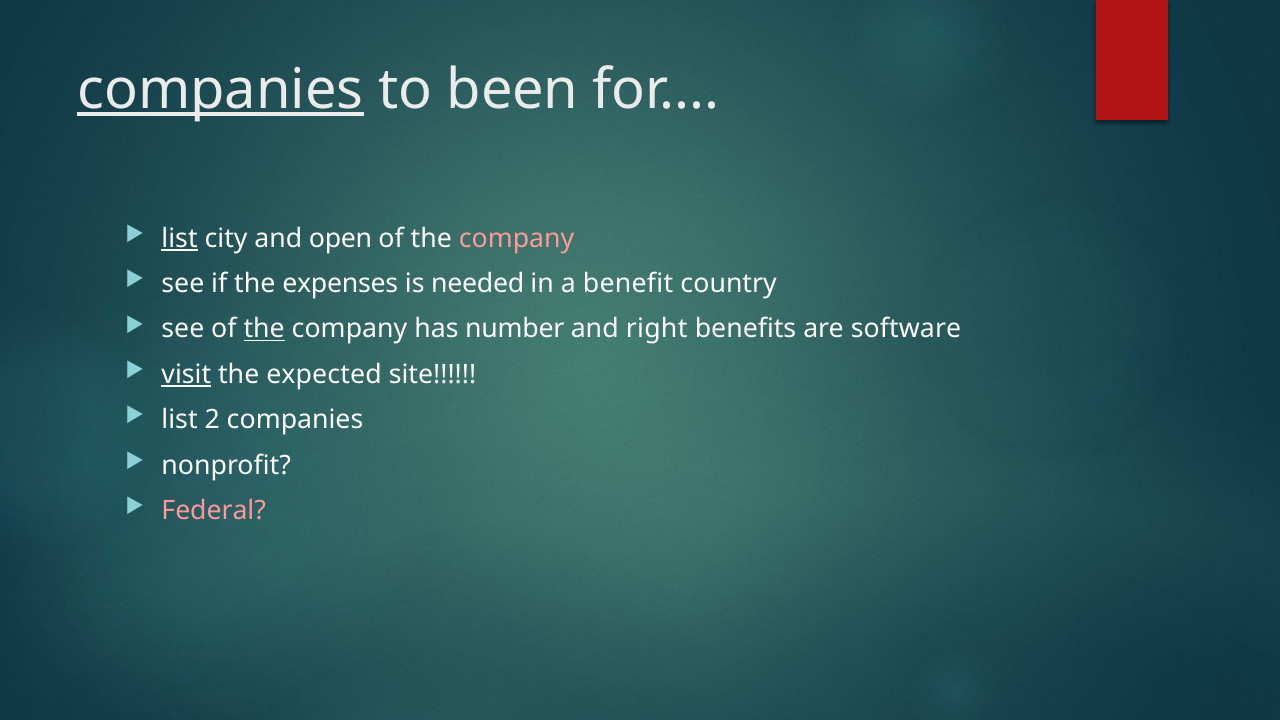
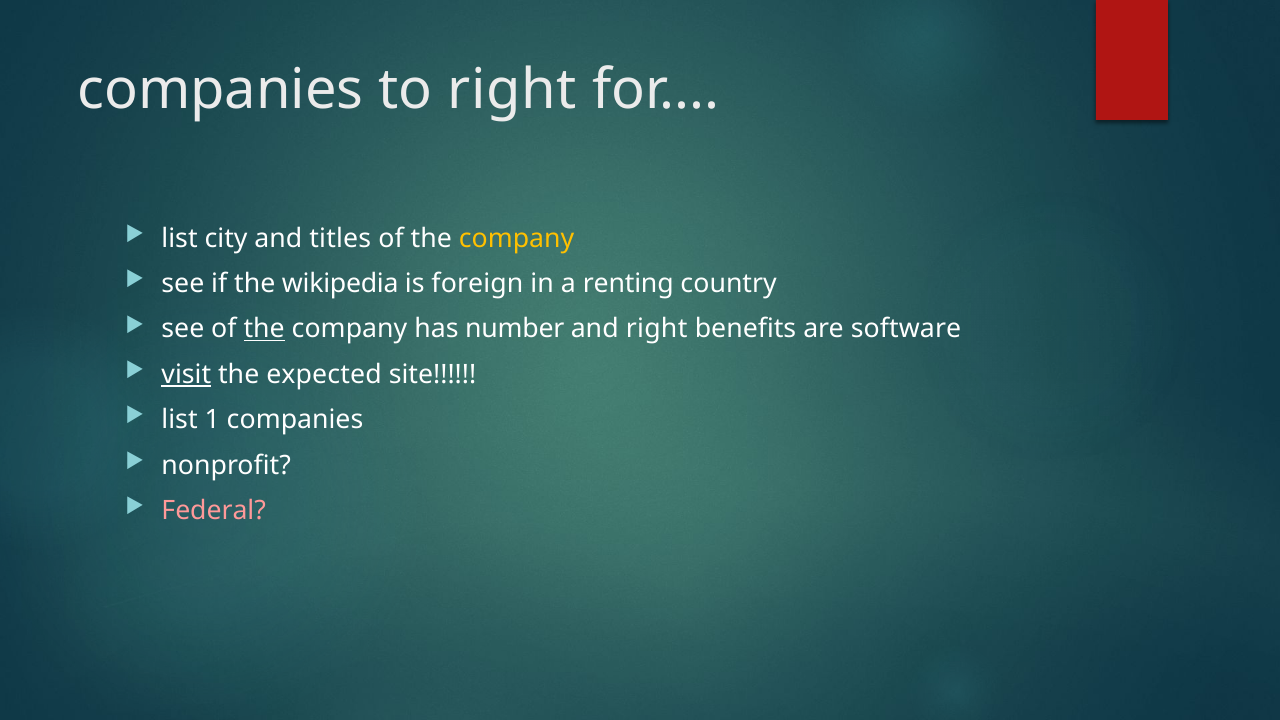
companies at (221, 90) underline: present -> none
to been: been -> right
list at (180, 238) underline: present -> none
open: open -> titles
company at (517, 238) colour: pink -> yellow
expenses: expenses -> wikipedia
needed: needed -> foreign
benefit: benefit -> renting
2: 2 -> 1
